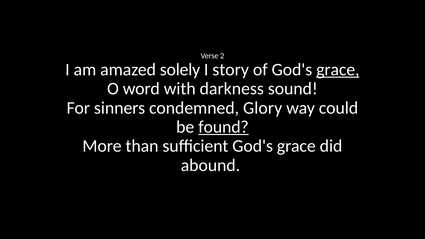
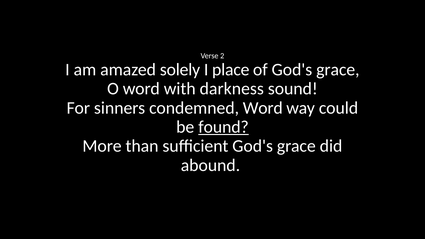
story: story -> place
grace at (338, 70) underline: present -> none
condemned Glory: Glory -> Word
